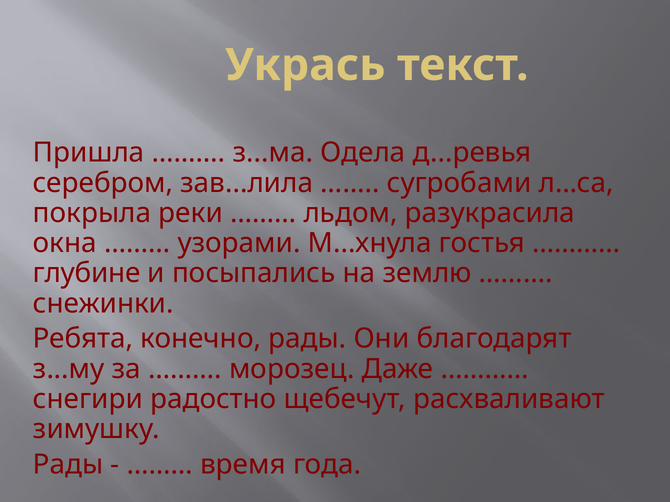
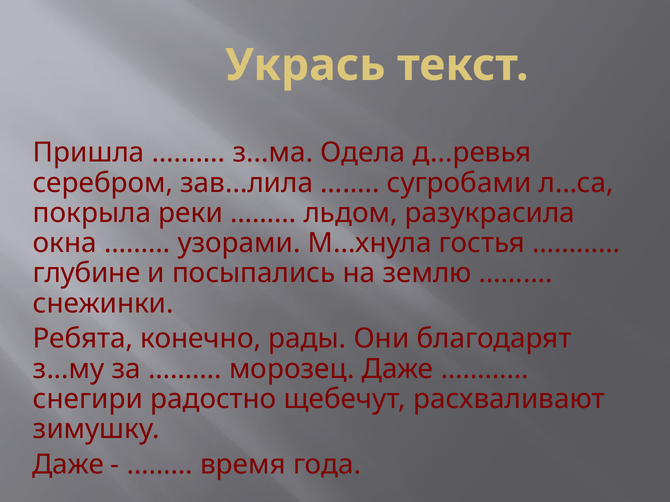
Рады at (68, 465): Рады -> Даже
